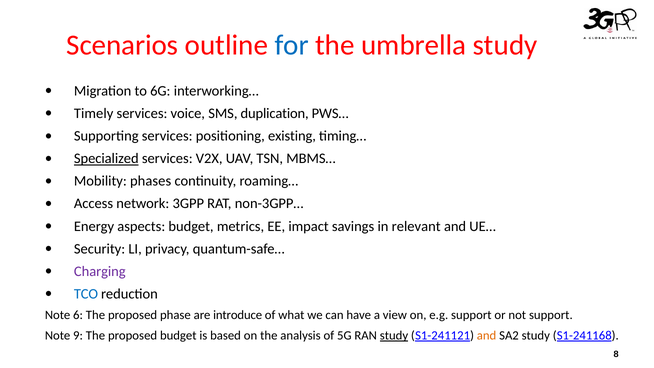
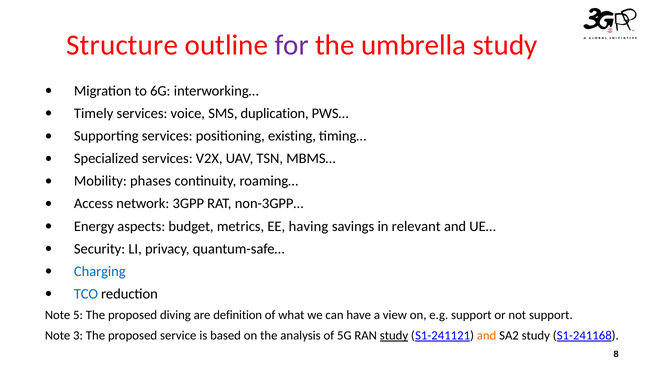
Scenarios: Scenarios -> Structure
for colour: blue -> purple
Specialized underline: present -> none
impact: impact -> having
Charging colour: purple -> blue
6: 6 -> 5
phase: phase -> diving
introduce: introduce -> definition
9: 9 -> 3
proposed budget: budget -> service
